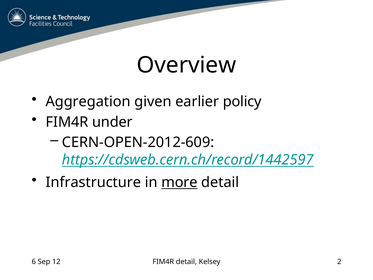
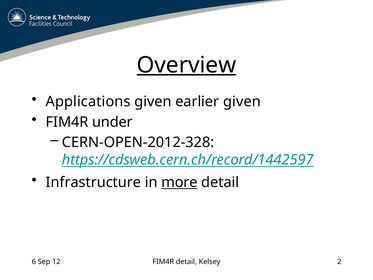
Overview underline: none -> present
Aggregation: Aggregation -> Applications
earlier policy: policy -> given
CERN-OPEN-2012-609: CERN-OPEN-2012-609 -> CERN-OPEN-2012-328
